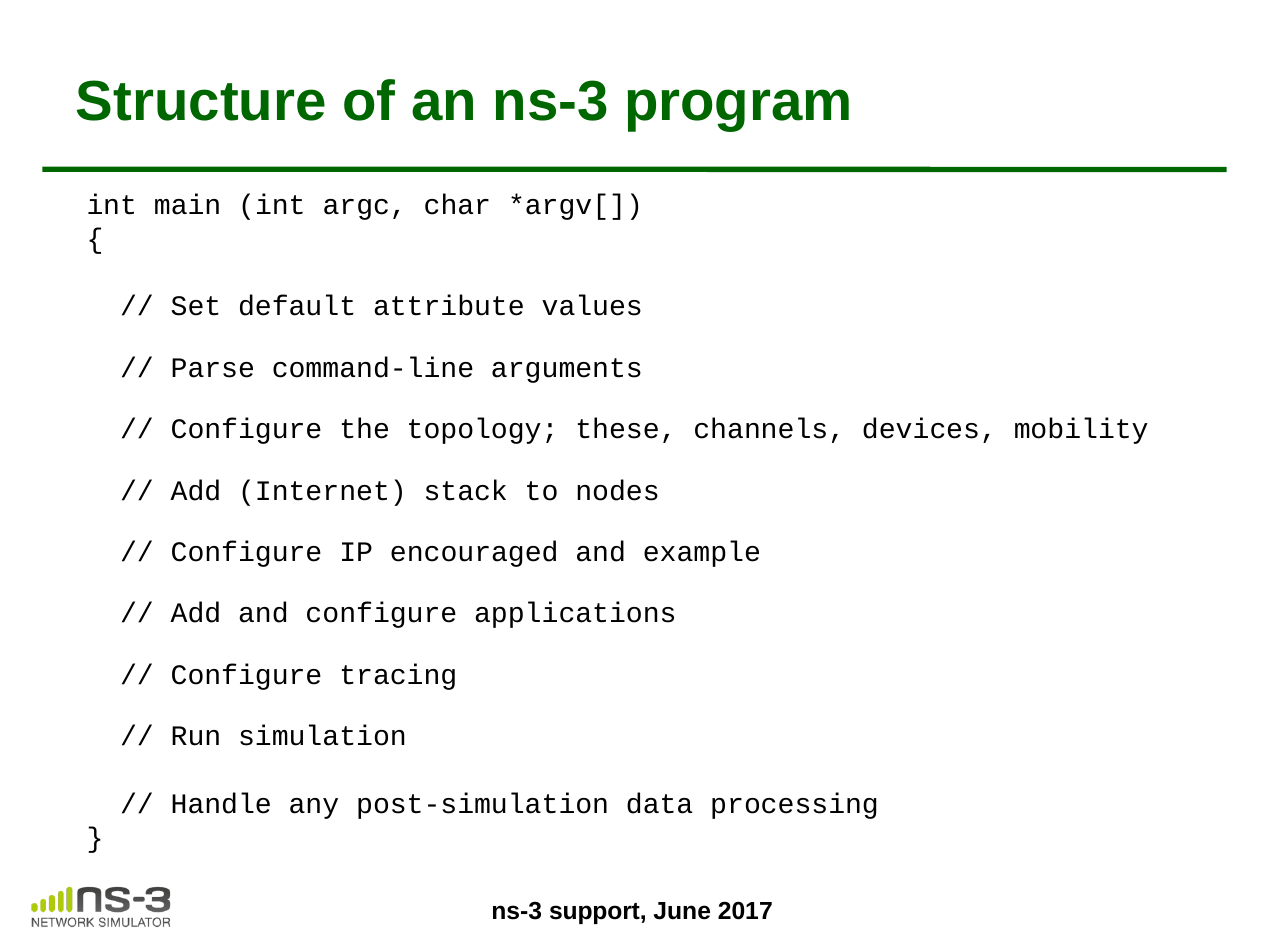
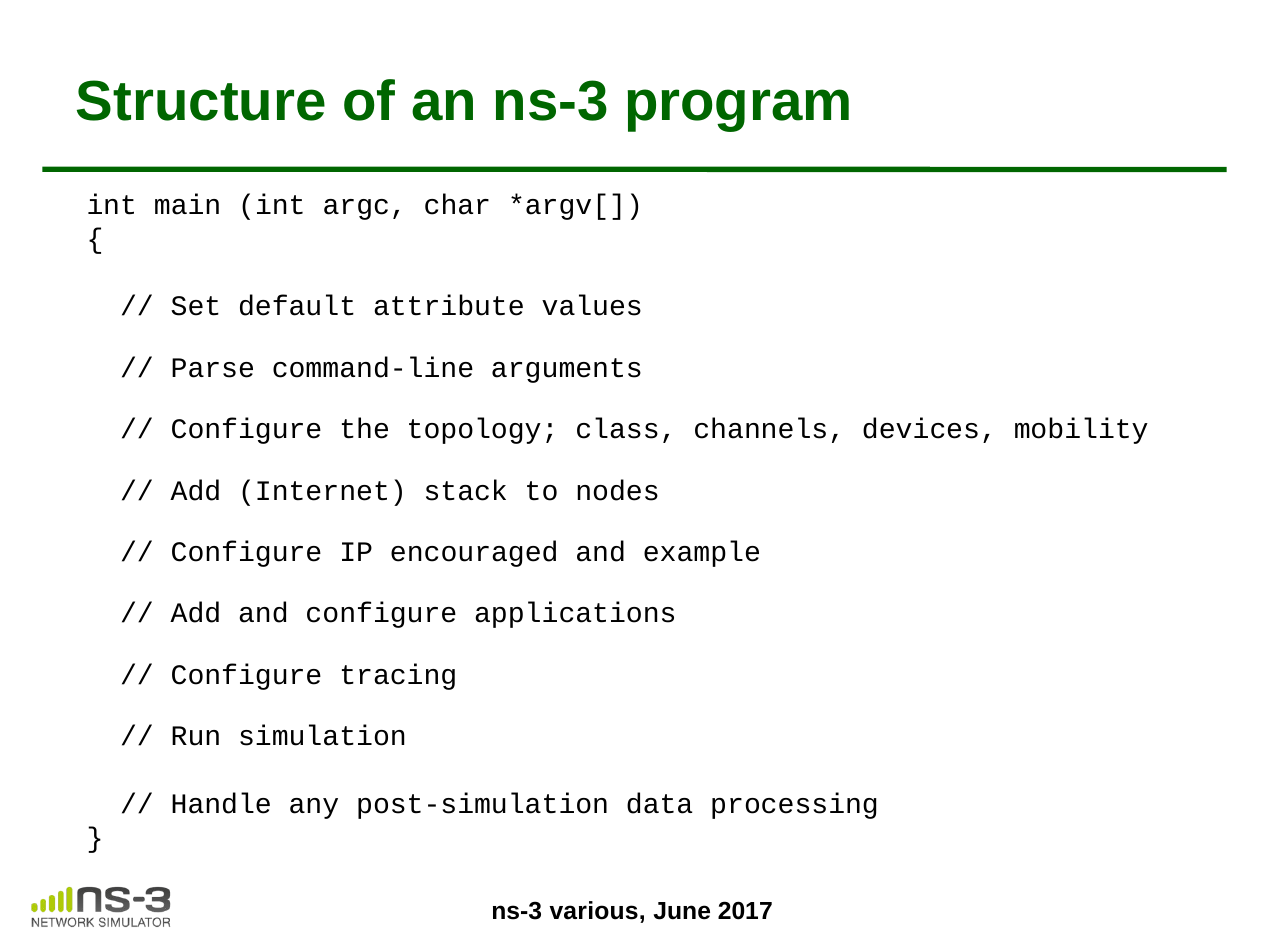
these: these -> class
support: support -> various
